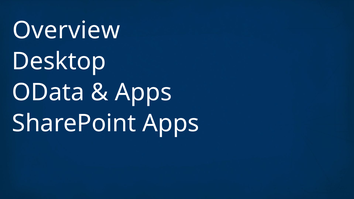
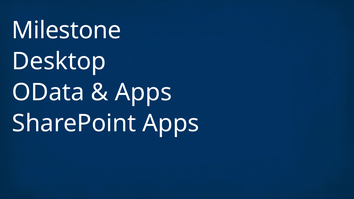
Overview: Overview -> Milestone
